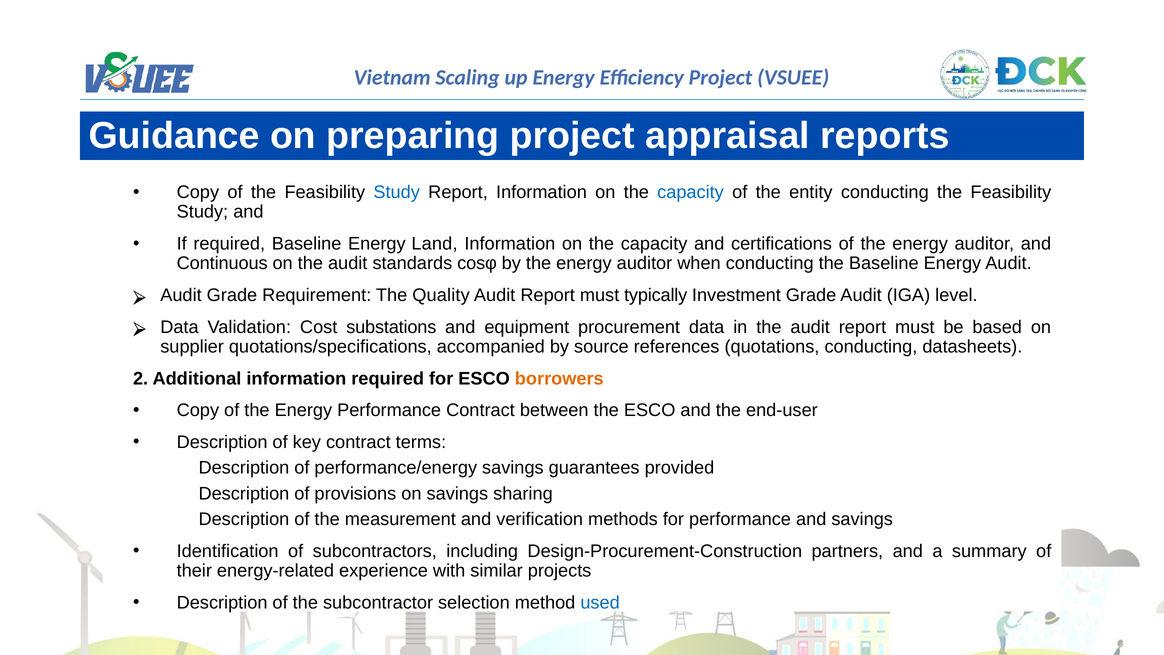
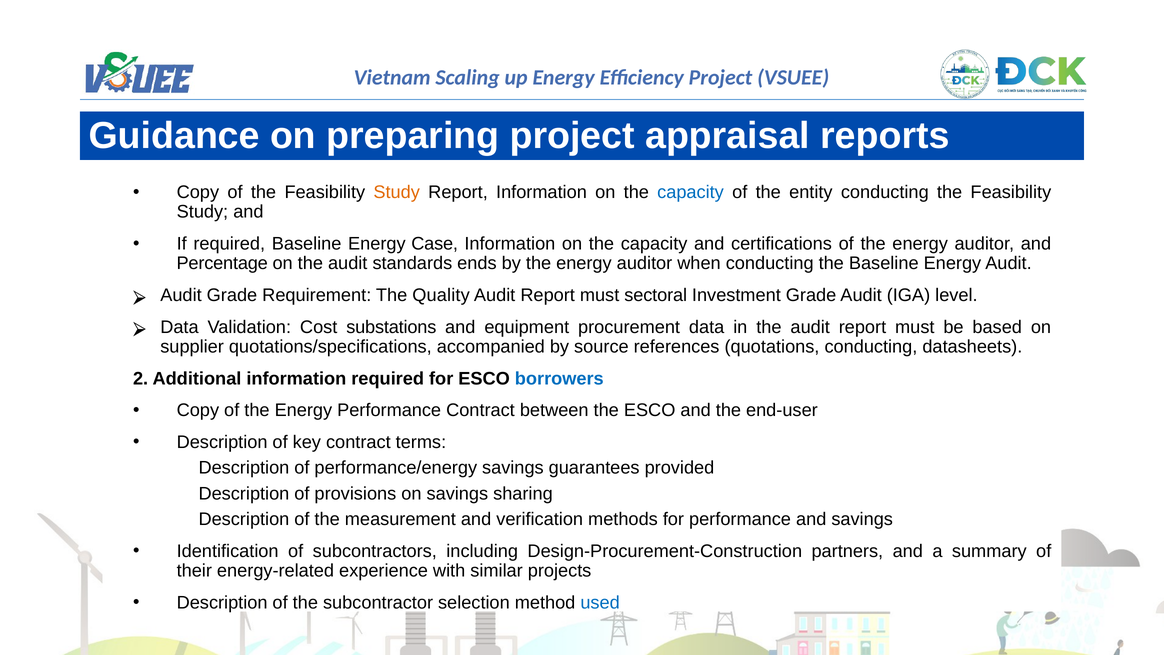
Study at (397, 192) colour: blue -> orange
Land: Land -> Case
Continuous: Continuous -> Percentage
cosφ: cosφ -> ends
typically: typically -> sectoral
borrowers colour: orange -> blue
